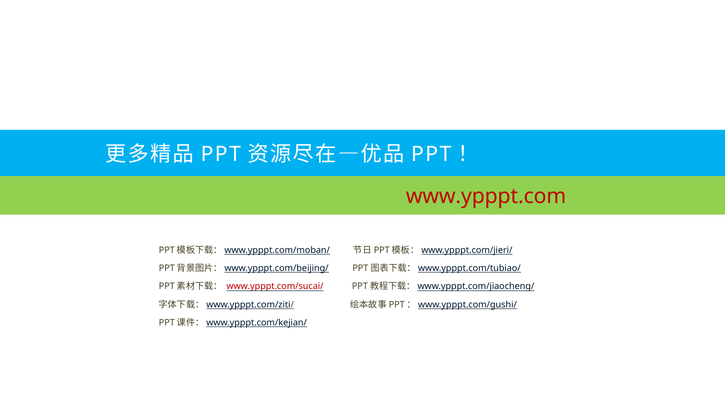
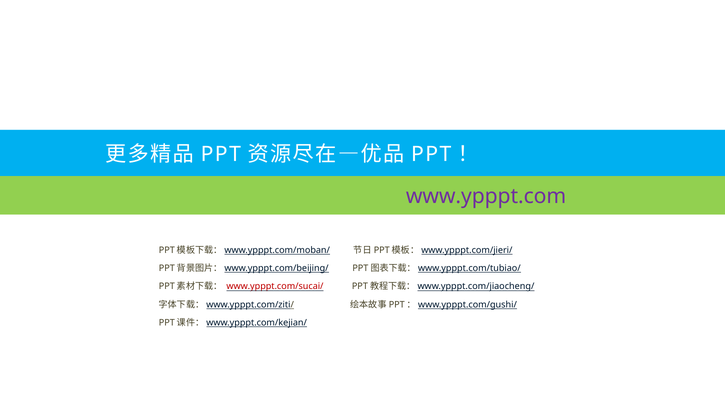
www.ypppt.com colour: red -> purple
